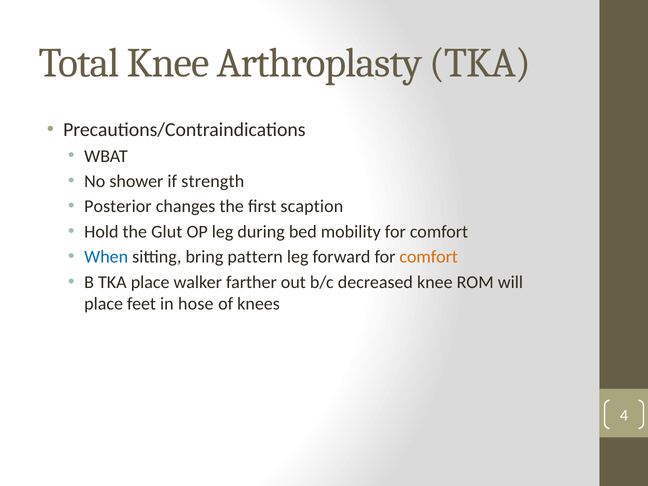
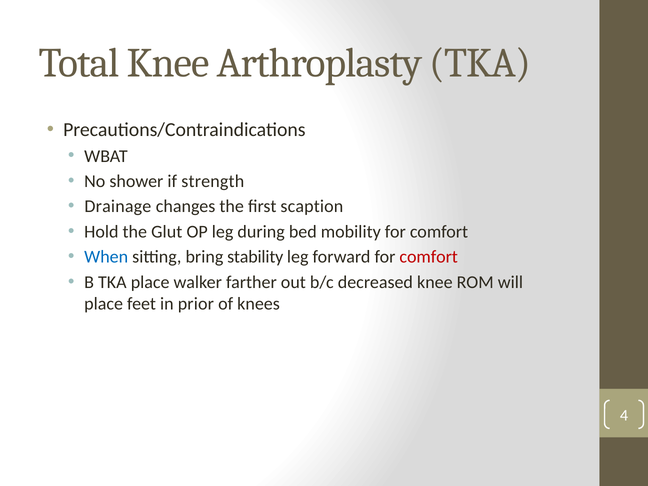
Posterior: Posterior -> Drainage
pattern: pattern -> stability
comfort at (429, 257) colour: orange -> red
hose: hose -> prior
